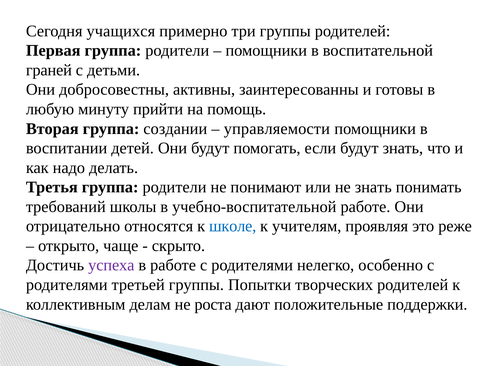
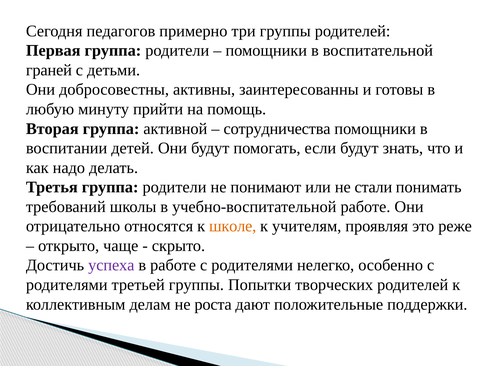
учащихся: учащихся -> педагогов
создании: создании -> активной
управляемости: управляемости -> сотрудничества
не знать: знать -> стали
школе colour: blue -> orange
